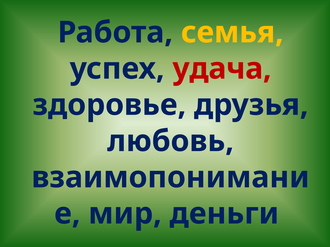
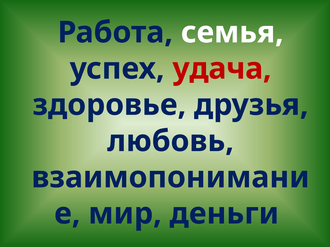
семья colour: yellow -> white
